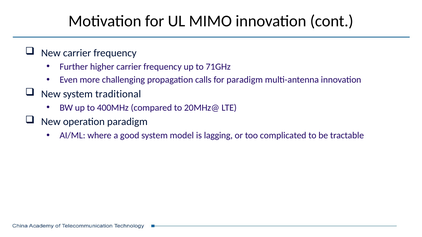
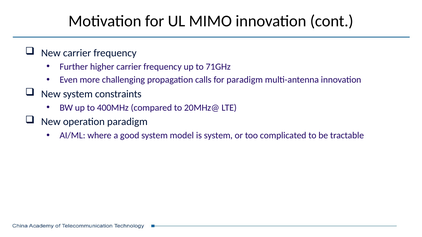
traditional: traditional -> constraints
is lagging: lagging -> system
